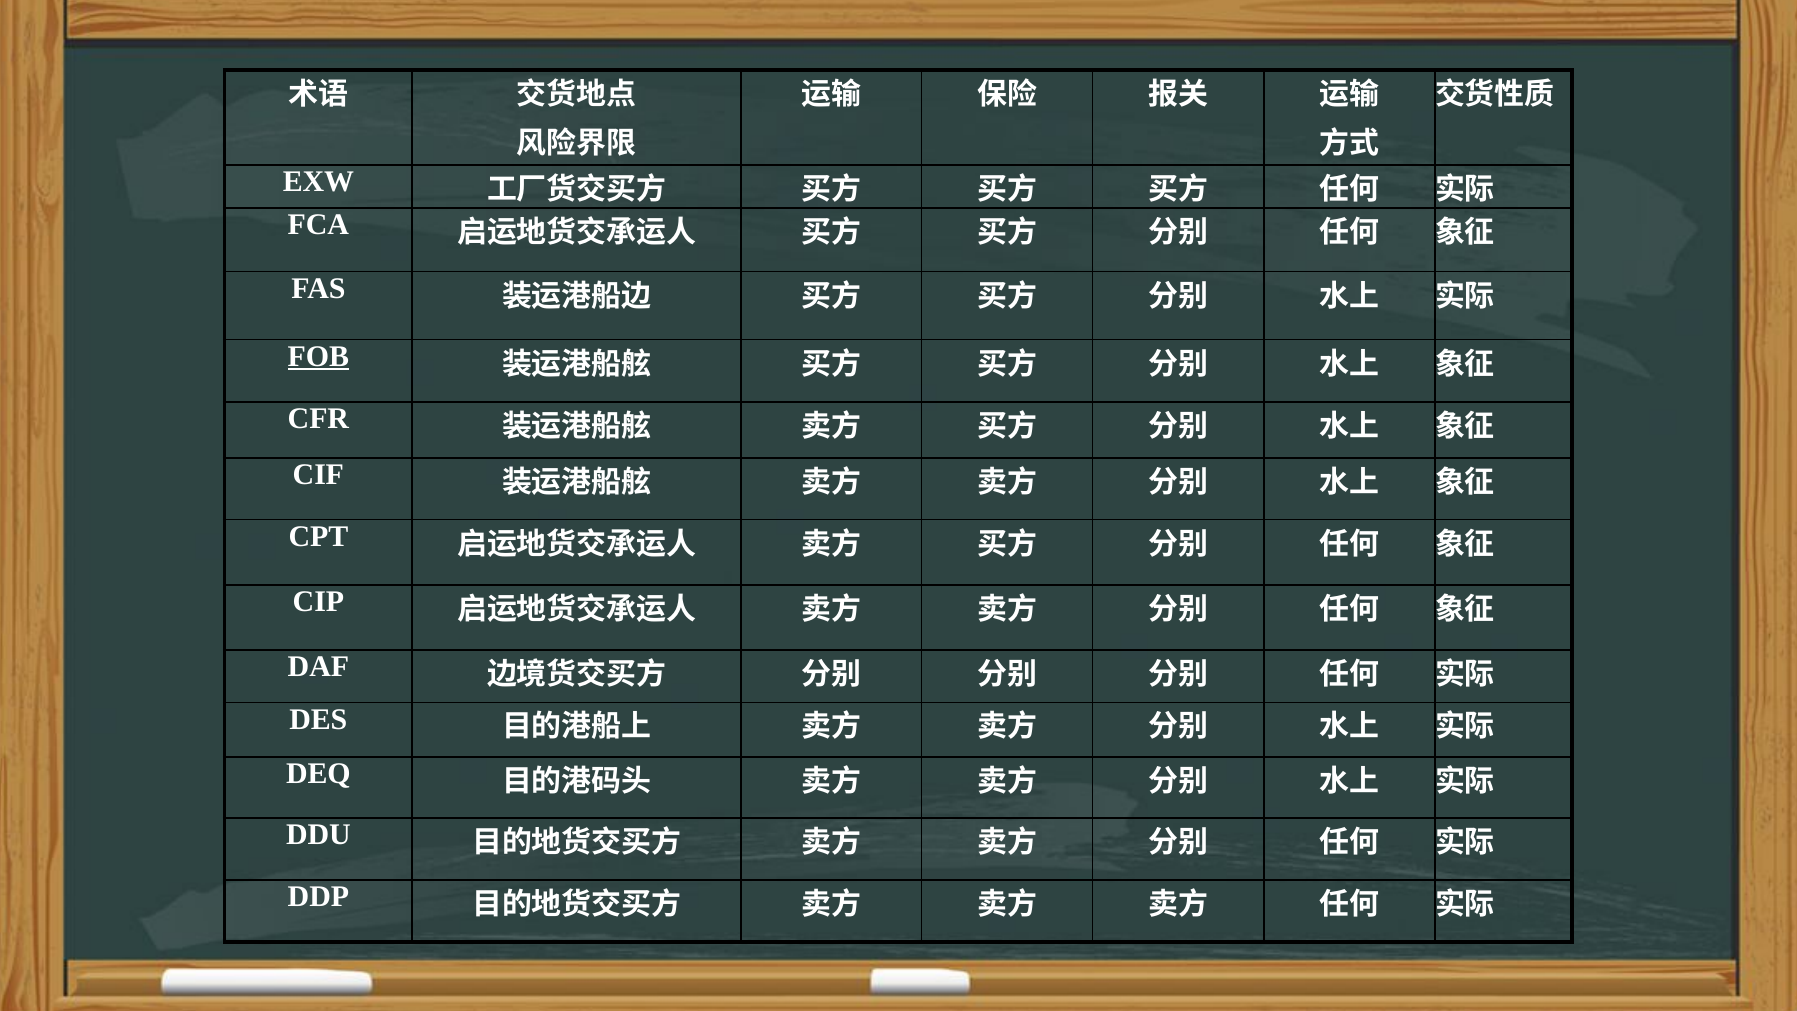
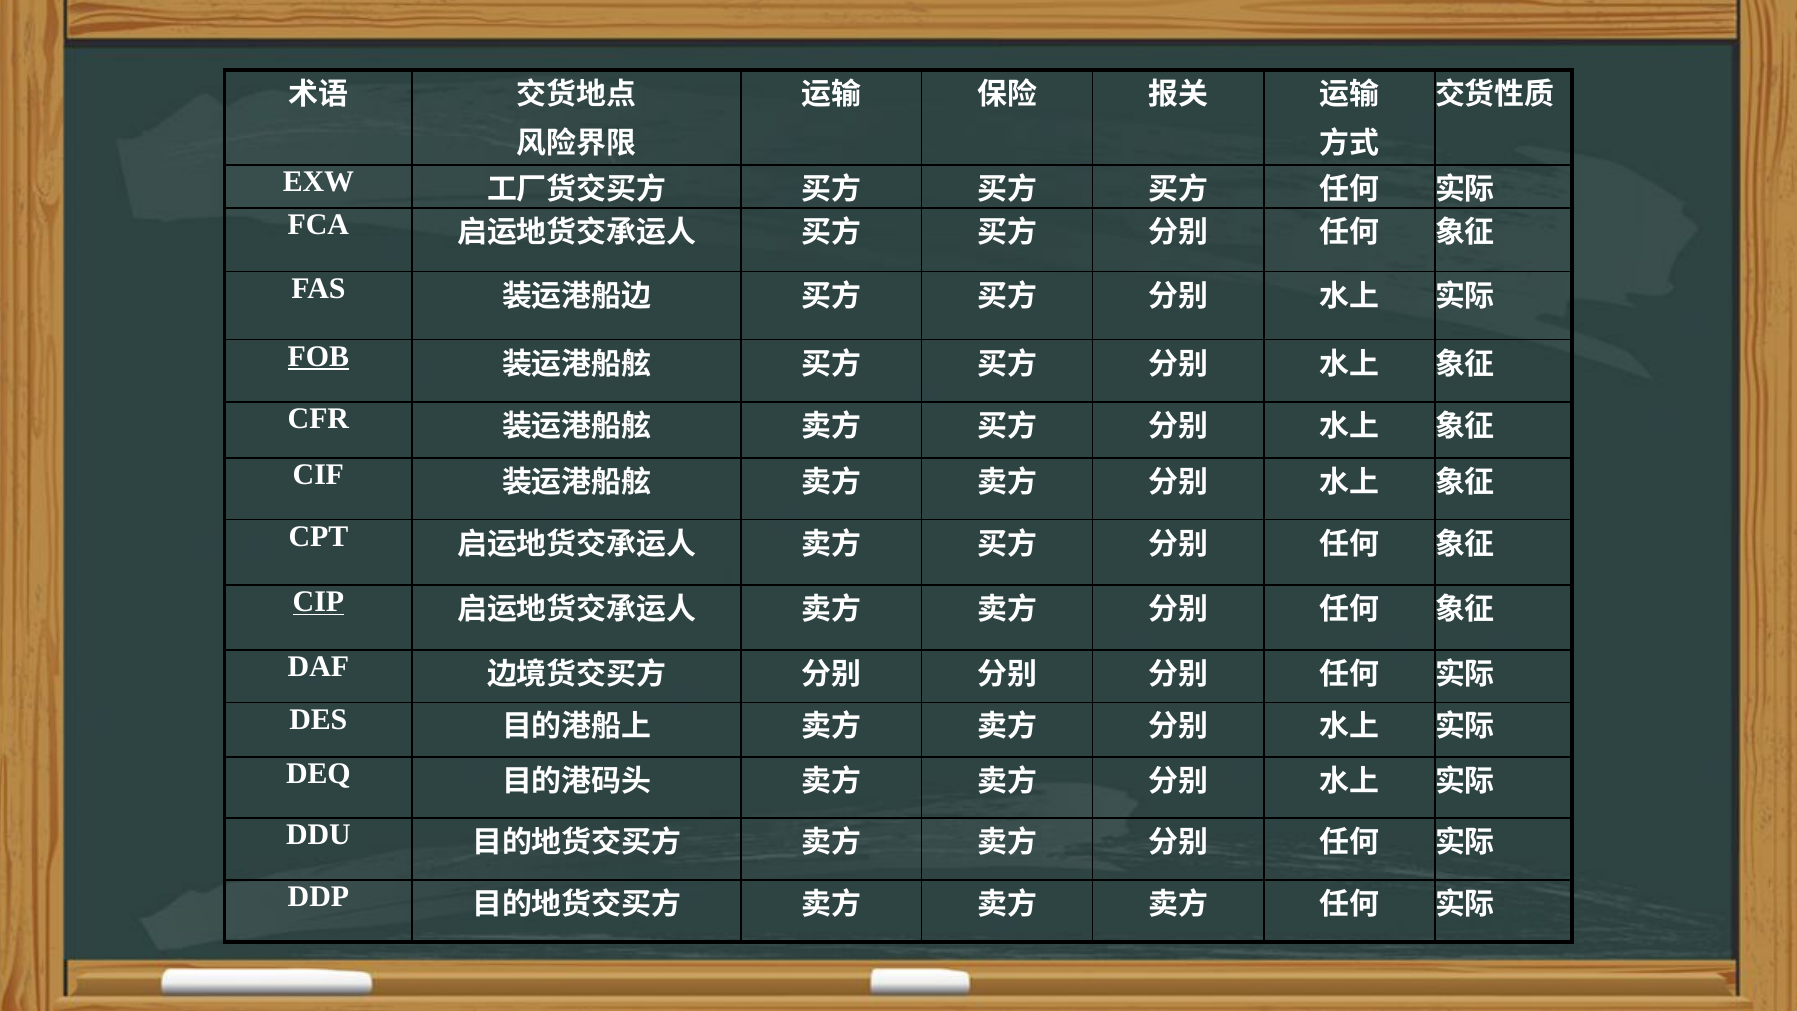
CIP underline: none -> present
